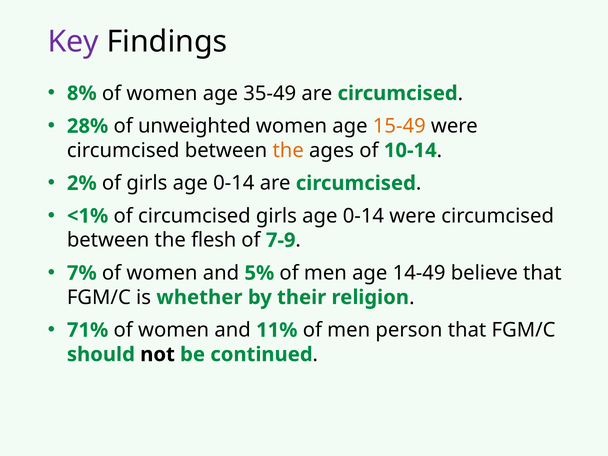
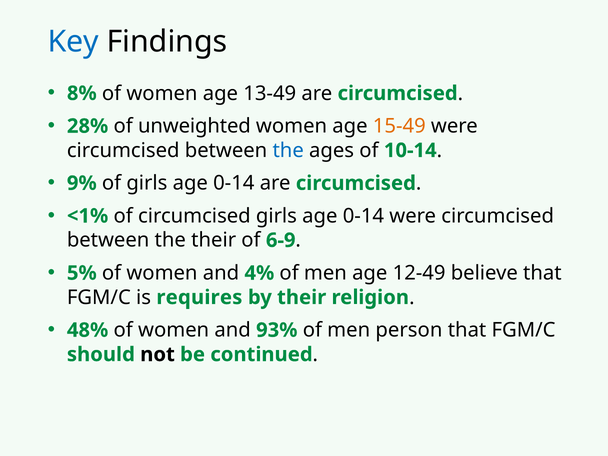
Key colour: purple -> blue
35-49: 35-49 -> 13-49
the at (288, 150) colour: orange -> blue
2%: 2% -> 9%
the flesh: flesh -> their
7-9: 7-9 -> 6-9
7%: 7% -> 5%
5%: 5% -> 4%
14-49: 14-49 -> 12-49
whether: whether -> requires
71%: 71% -> 48%
11%: 11% -> 93%
